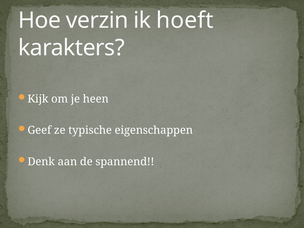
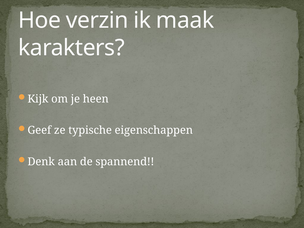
hoeft: hoeft -> maak
